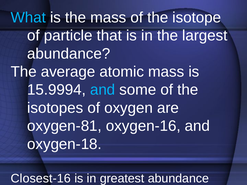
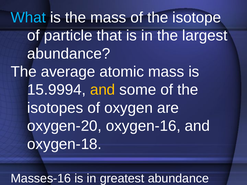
and at (103, 90) colour: light blue -> yellow
oxygen-81: oxygen-81 -> oxygen-20
Closest-16: Closest-16 -> Masses-16
